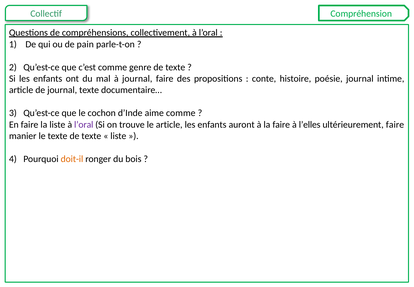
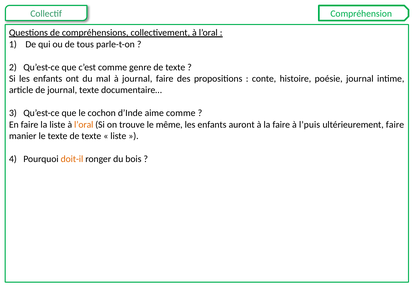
pain: pain -> tous
l’oral at (84, 124) colour: purple -> orange
le article: article -> même
l’elles: l’elles -> l’puis
